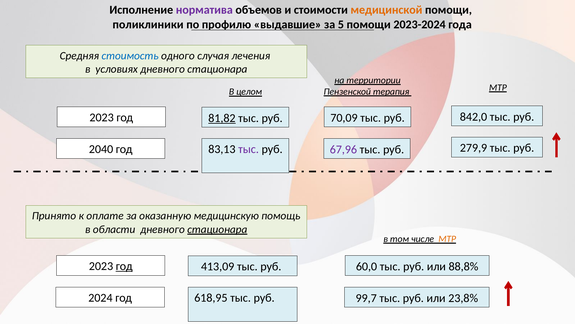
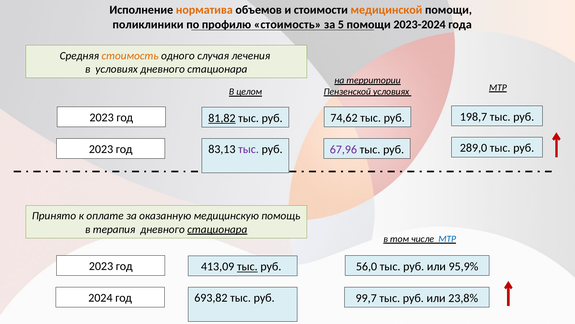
норматива colour: purple -> orange
профилю выдавшие: выдавшие -> стоимость
стоимость at (130, 56) colour: blue -> orange
Пензенской терапия: терапия -> условиях
842,0: 842,0 -> 198,7
70,09: 70,09 -> 74,62
279,9: 279,9 -> 289,0
2040 at (101, 149): 2040 -> 2023
области: области -> терапия
МТР at (447, 239) colour: orange -> blue
год at (124, 266) underline: present -> none
60,0: 60,0 -> 56,0
88,8%: 88,8% -> 95,9%
тыс at (247, 266) underline: none -> present
618,95: 618,95 -> 693,82
